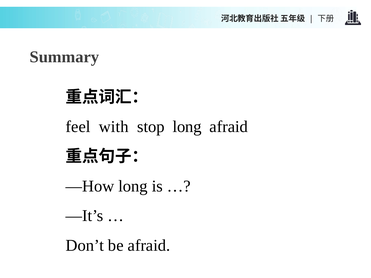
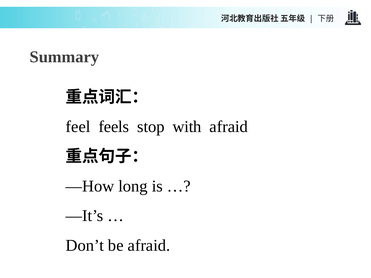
with: with -> feels
stop long: long -> with
